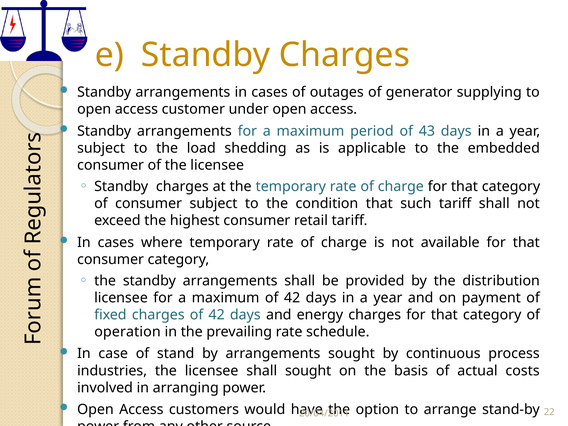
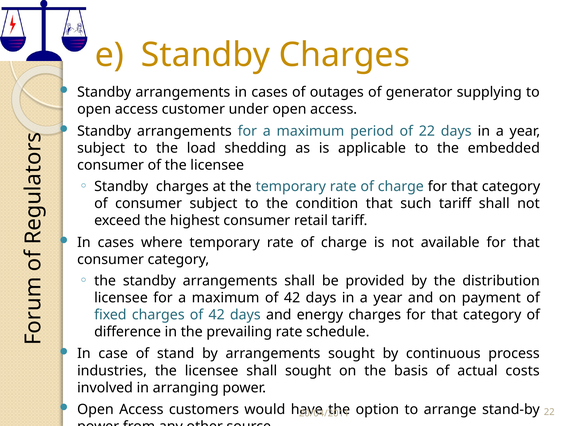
of 43: 43 -> 22
operation: operation -> difference
